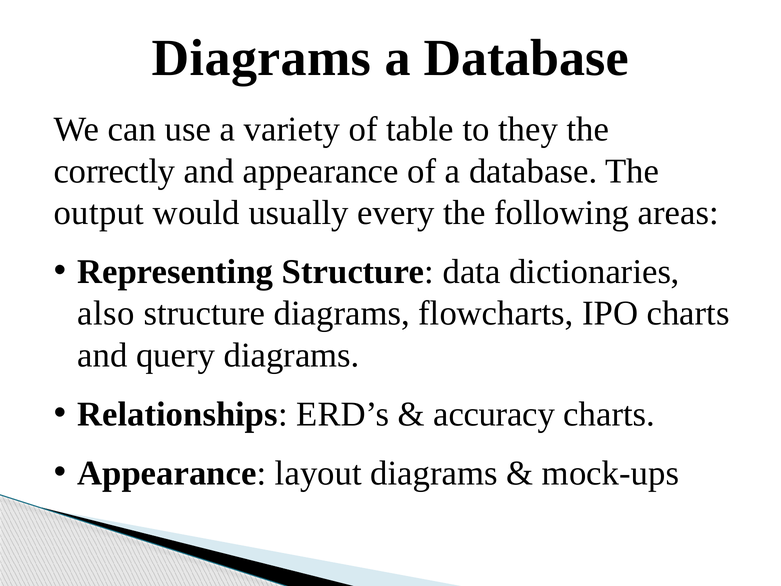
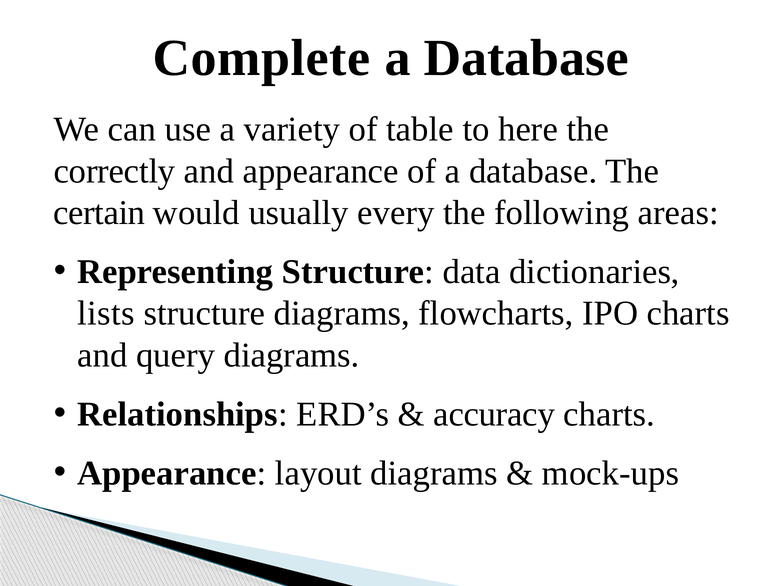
Diagrams at (262, 58): Diagrams -> Complete
they: they -> here
output: output -> certain
also: also -> lists
